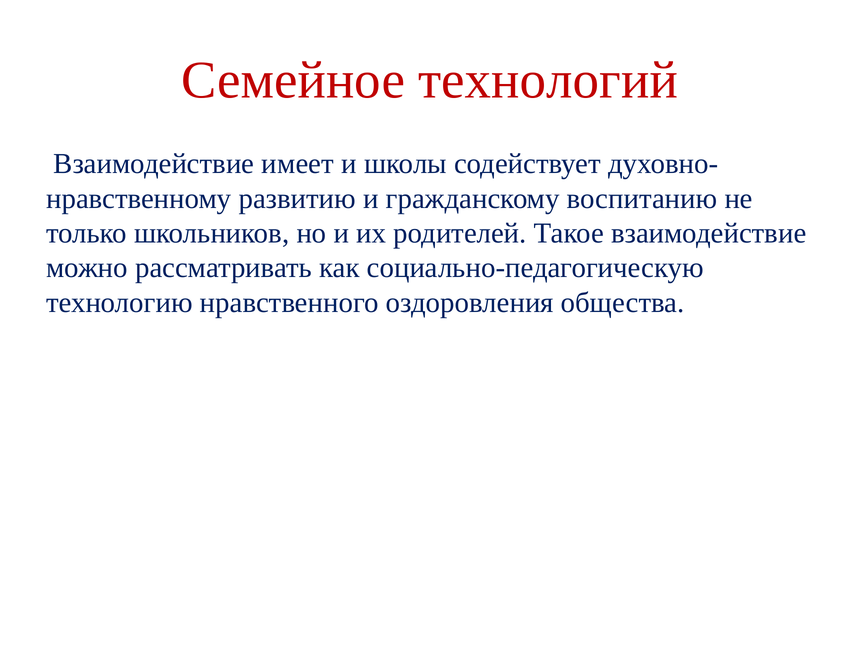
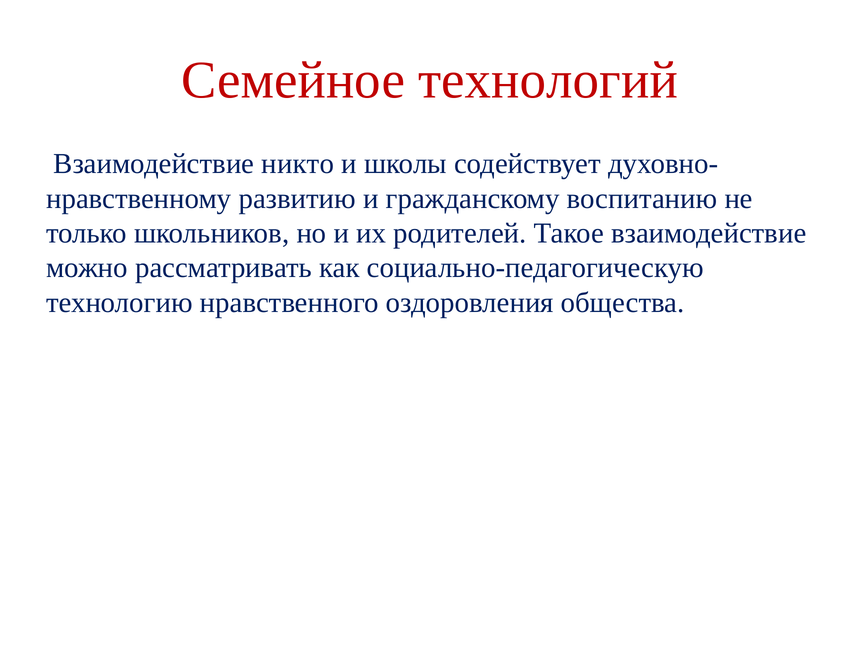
имеет: имеет -> никто
